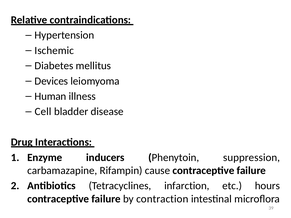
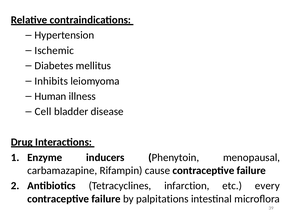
Devices: Devices -> Inhibits
suppression: suppression -> menopausal
hours: hours -> every
contraction: contraction -> palpitations
